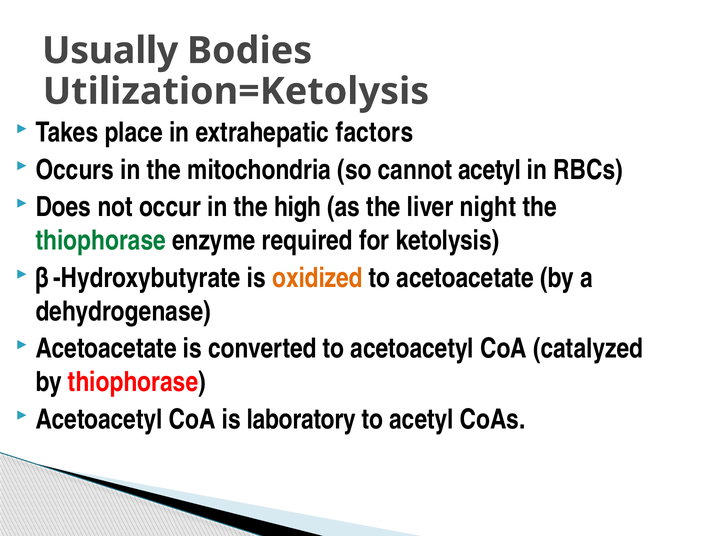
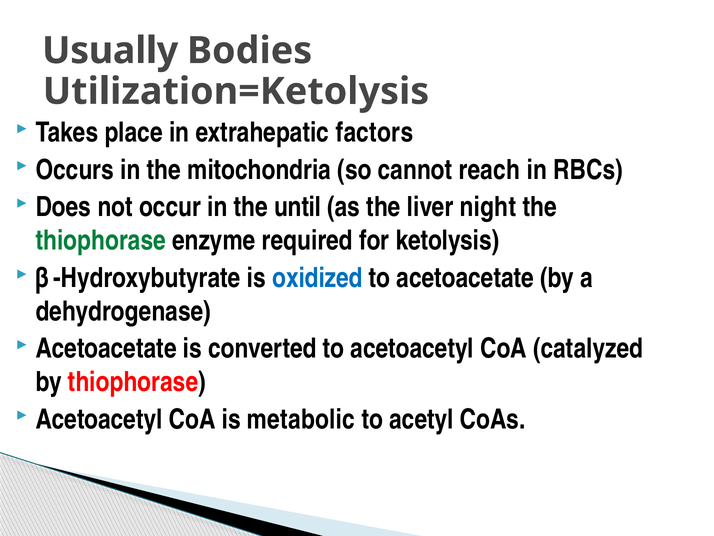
cannot acetyl: acetyl -> reach
high: high -> until
oxidized colour: orange -> blue
laboratory: laboratory -> metabolic
